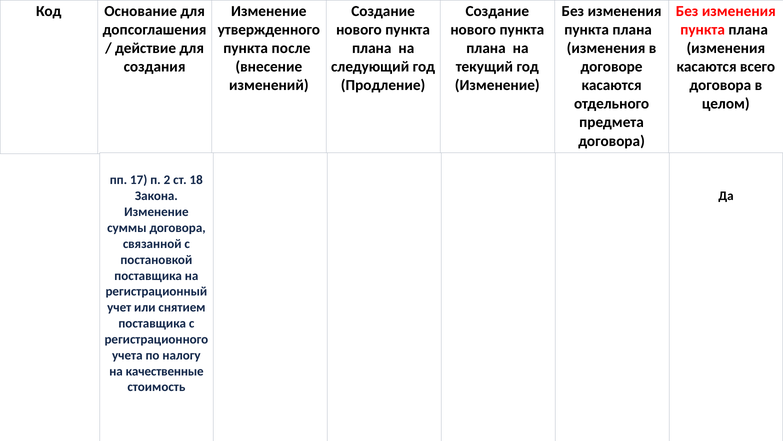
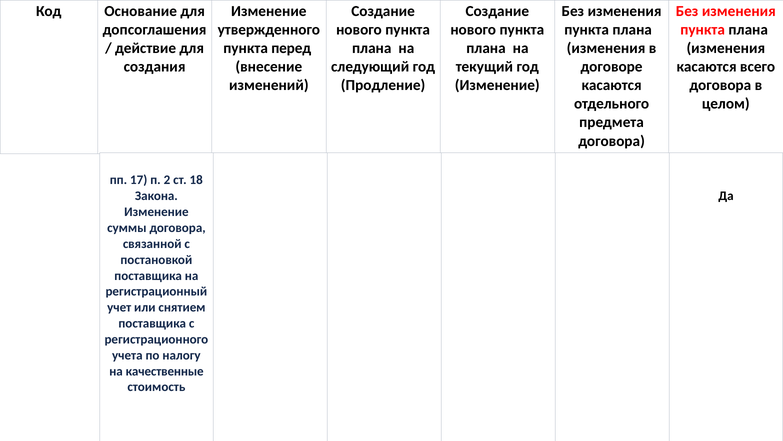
после: после -> перед
